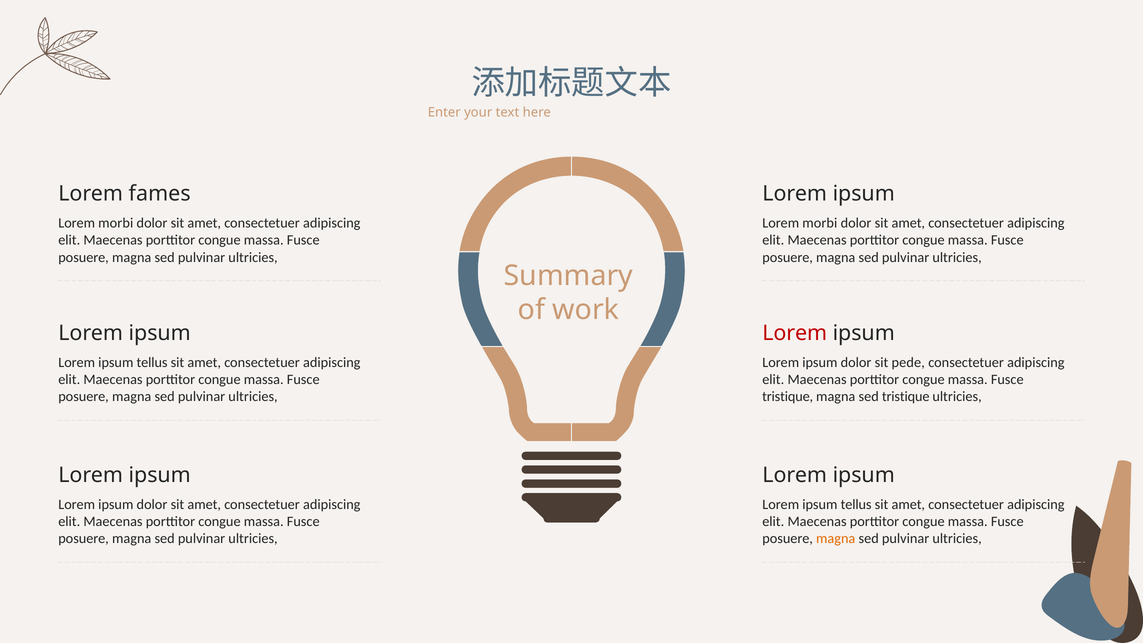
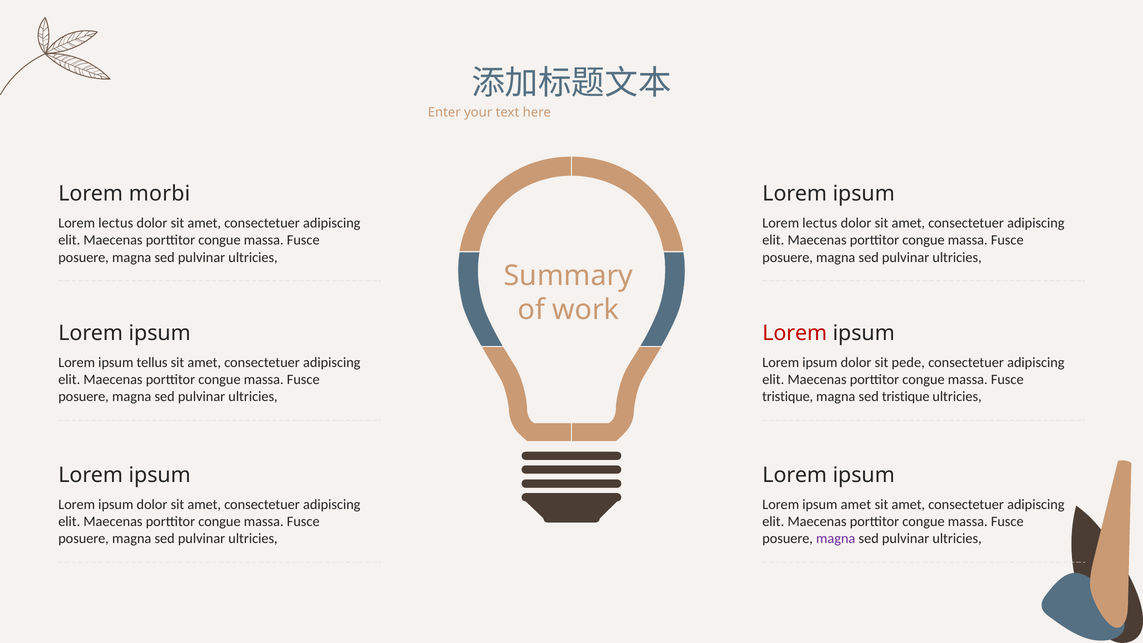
fames: fames -> morbi
morbi at (116, 223): morbi -> lectus
morbi at (820, 223): morbi -> lectus
tellus at (856, 504): tellus -> amet
magna at (836, 539) colour: orange -> purple
